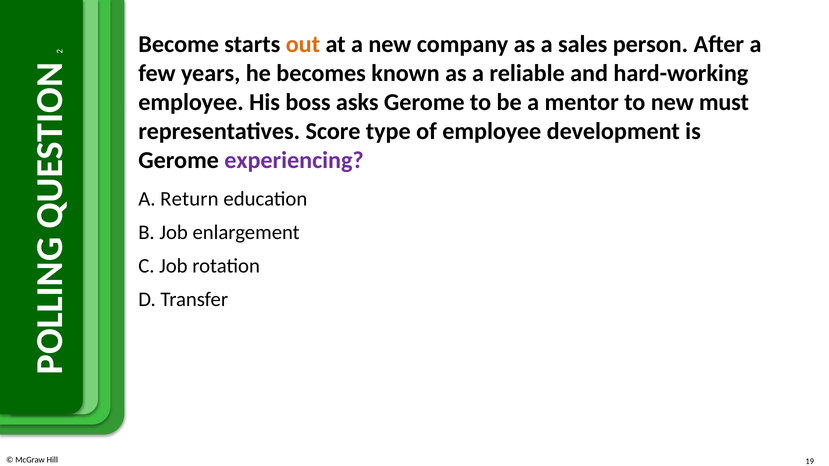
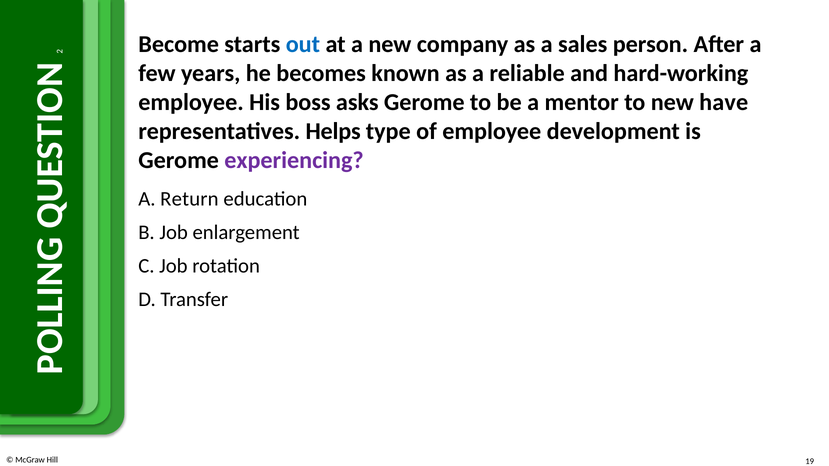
out colour: orange -> blue
must: must -> have
Score: Score -> Helps
